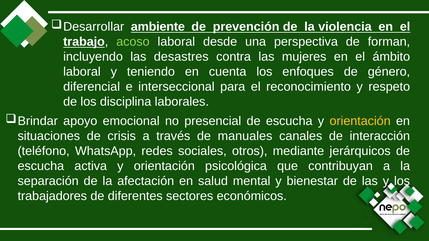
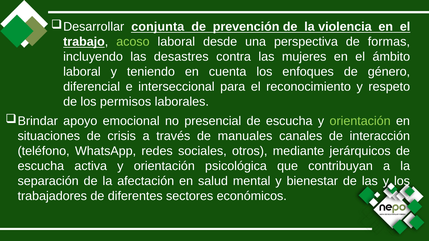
ambiente: ambiente -> conjunta
forman: forman -> formas
disciplina: disciplina -> permisos
orientación at (360, 121) colour: yellow -> light green
